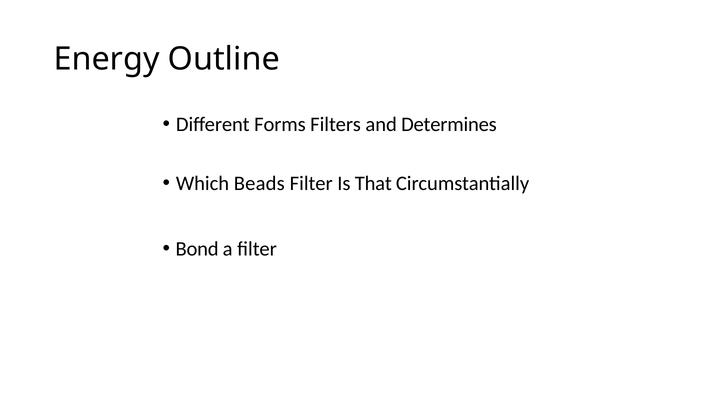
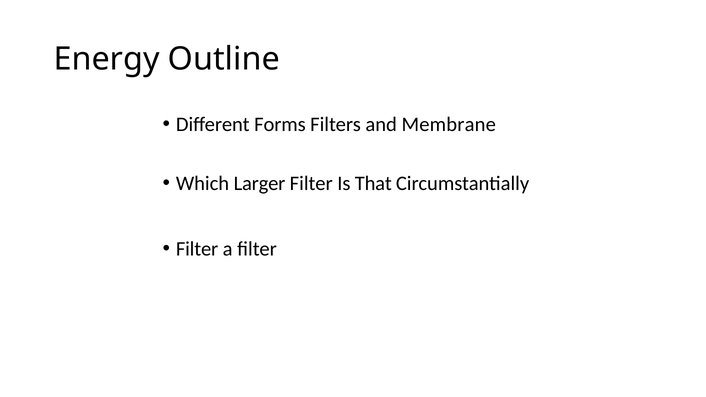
Determines: Determines -> Membrane
Beads: Beads -> Larger
Bond at (197, 249): Bond -> Filter
